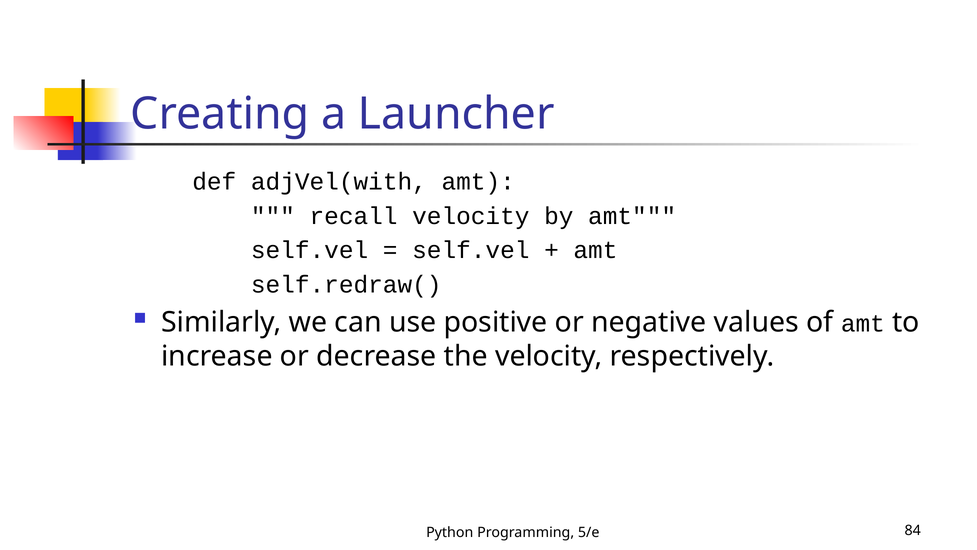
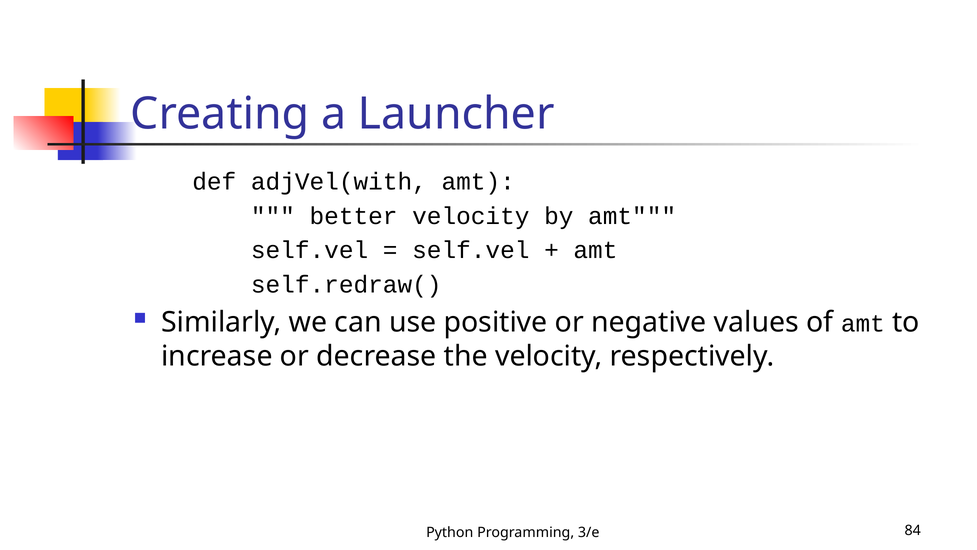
recall: recall -> better
5/e: 5/e -> 3/e
